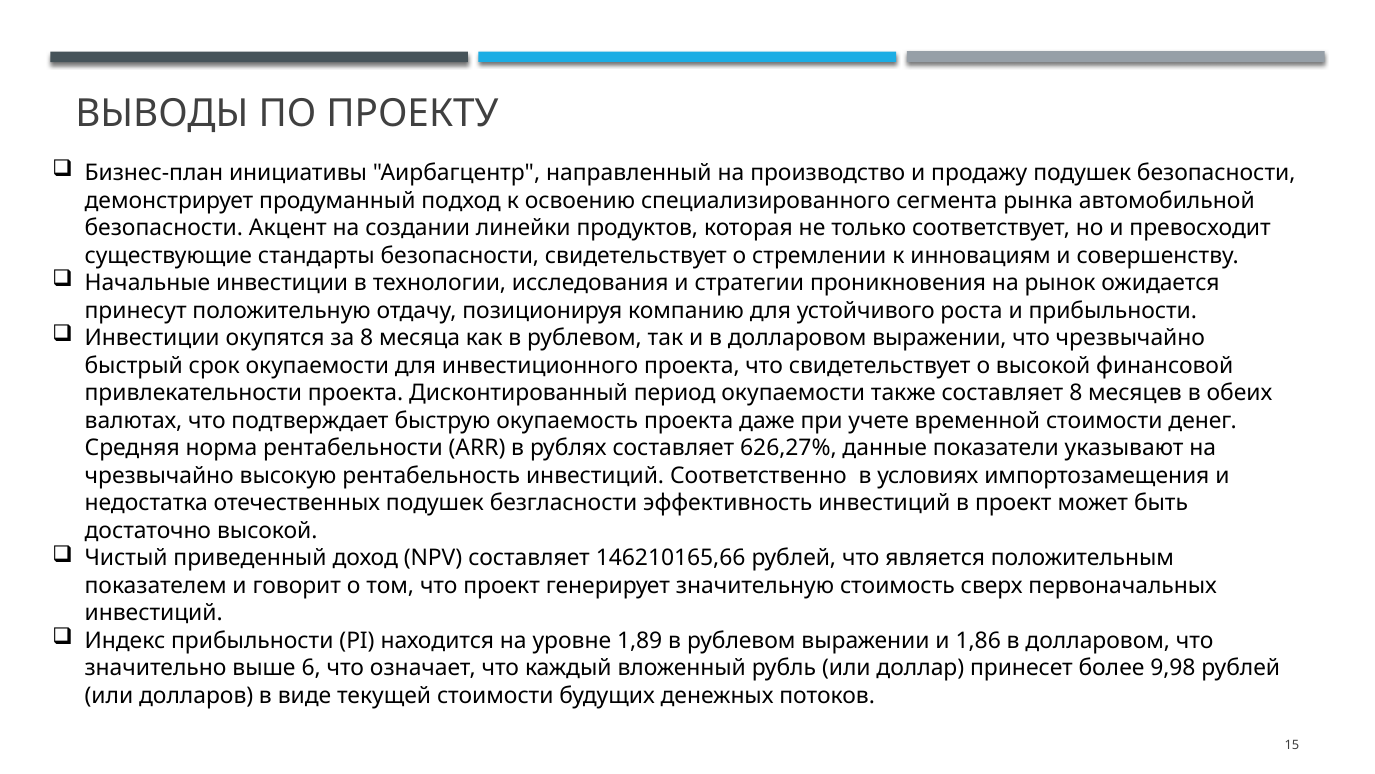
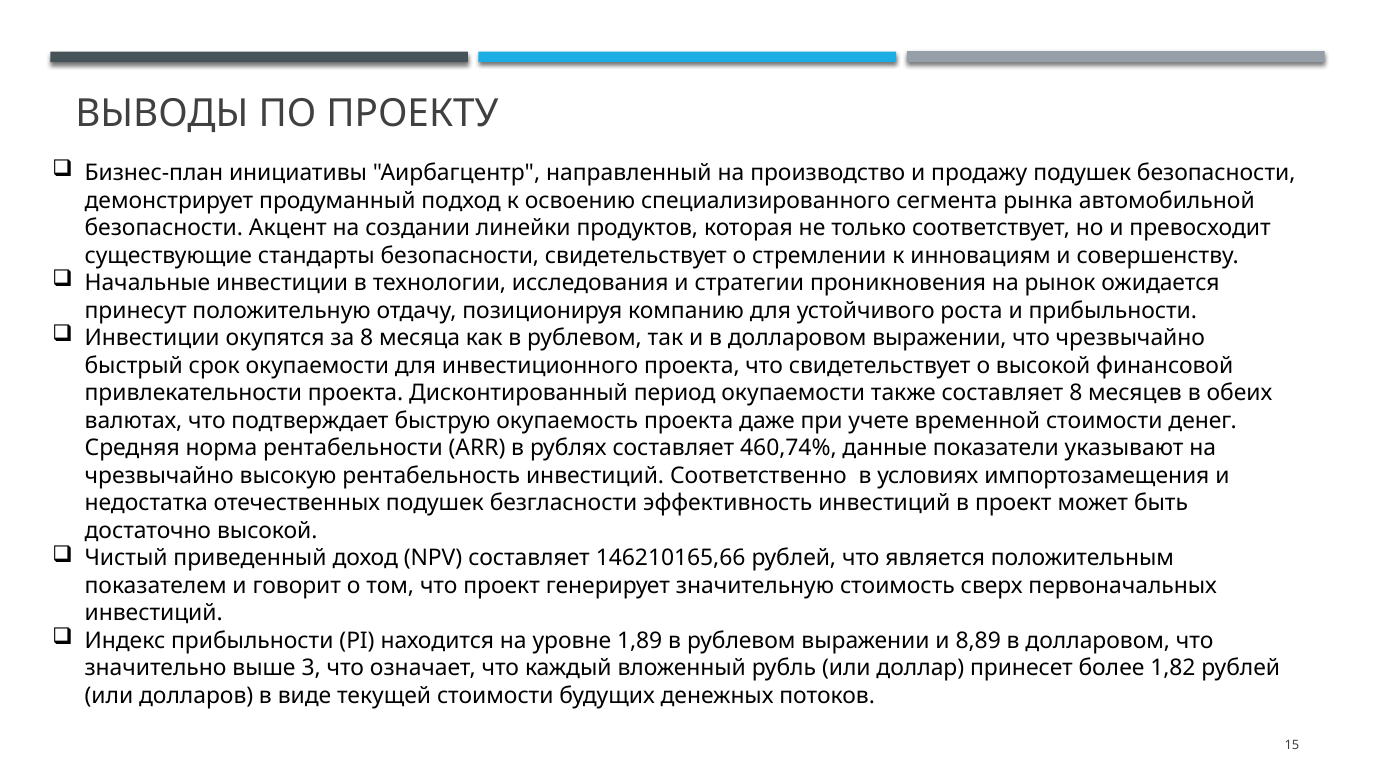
626,27%: 626,27% -> 460,74%
1,86: 1,86 -> 8,89
6: 6 -> 3
9,98: 9,98 -> 1,82
